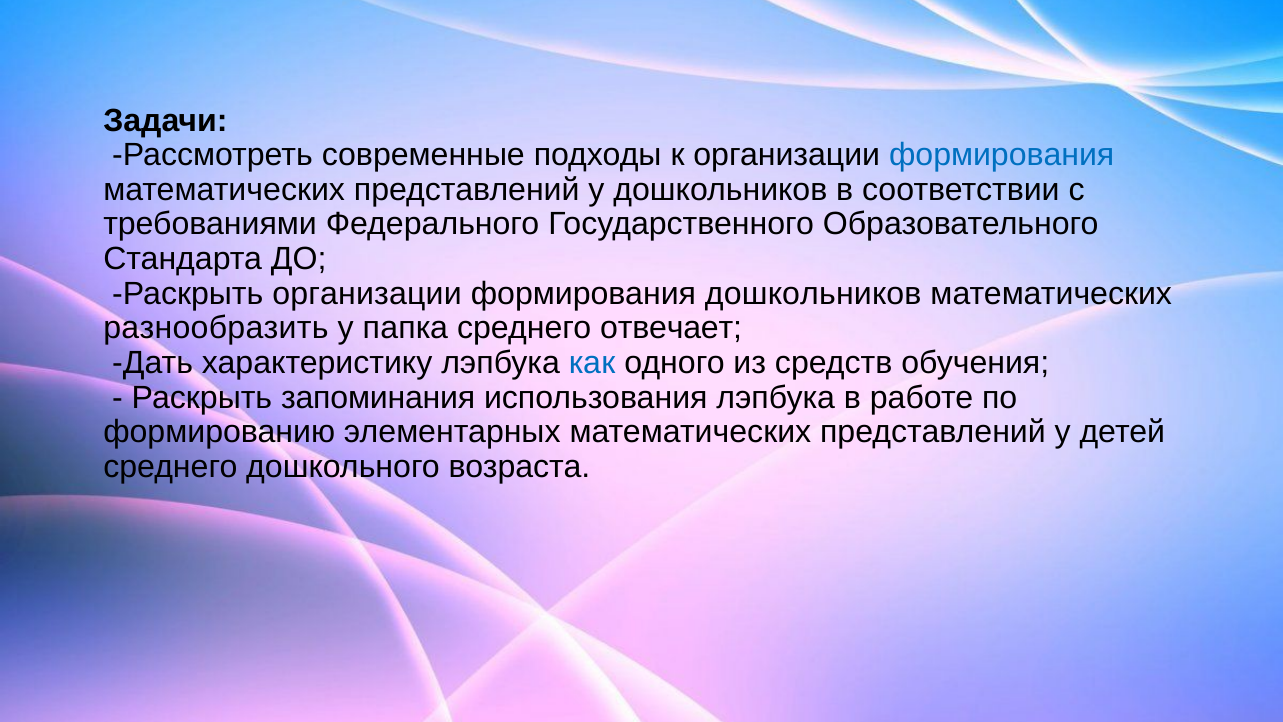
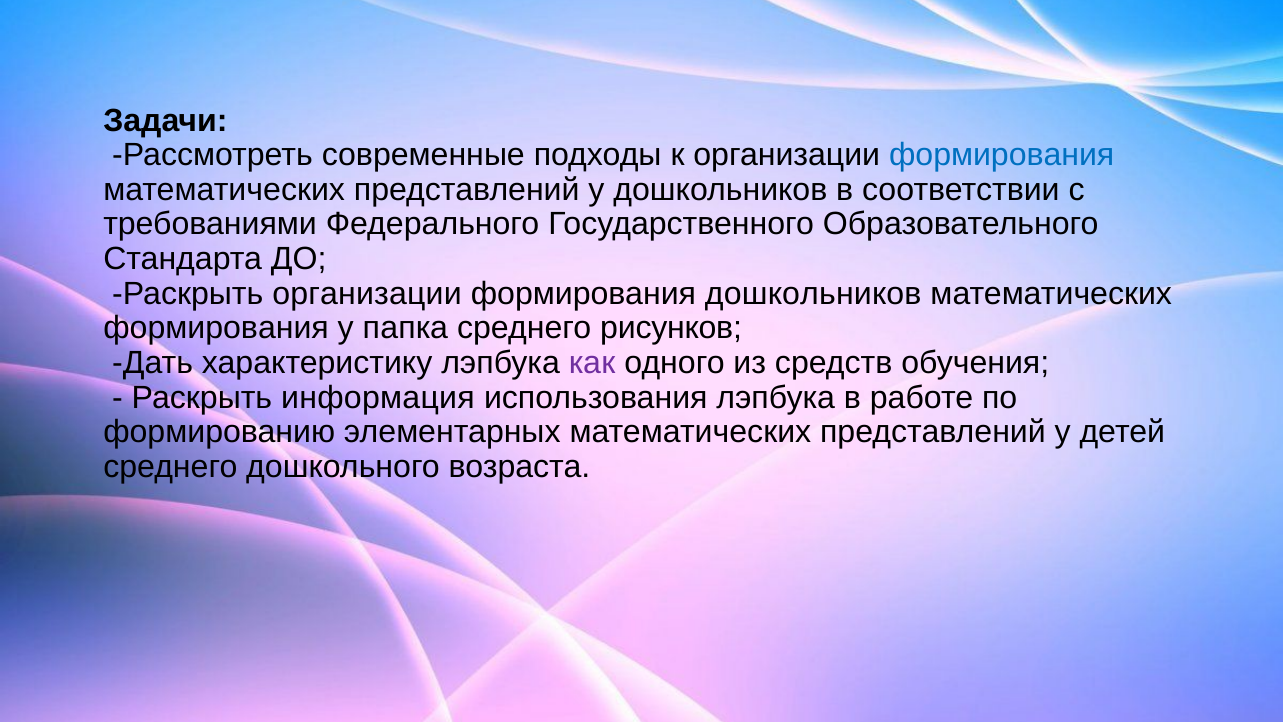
разнообразить at (216, 328): разнообразить -> формирования
отвечает: отвечает -> рисунков
как colour: blue -> purple
запоминания: запоминания -> информация
